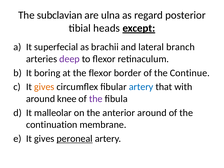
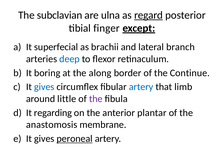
regard underline: none -> present
heads: heads -> finger
deep colour: purple -> blue
the flexor: flexor -> along
gives at (44, 87) colour: orange -> blue
with: with -> limb
knee: knee -> little
malleolar: malleolar -> regarding
anterior around: around -> plantar
continuation: continuation -> anastomosis
